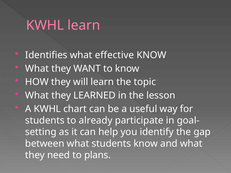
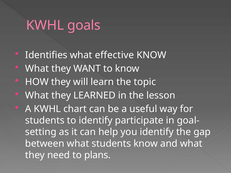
KWHL learn: learn -> goals
to already: already -> identify
